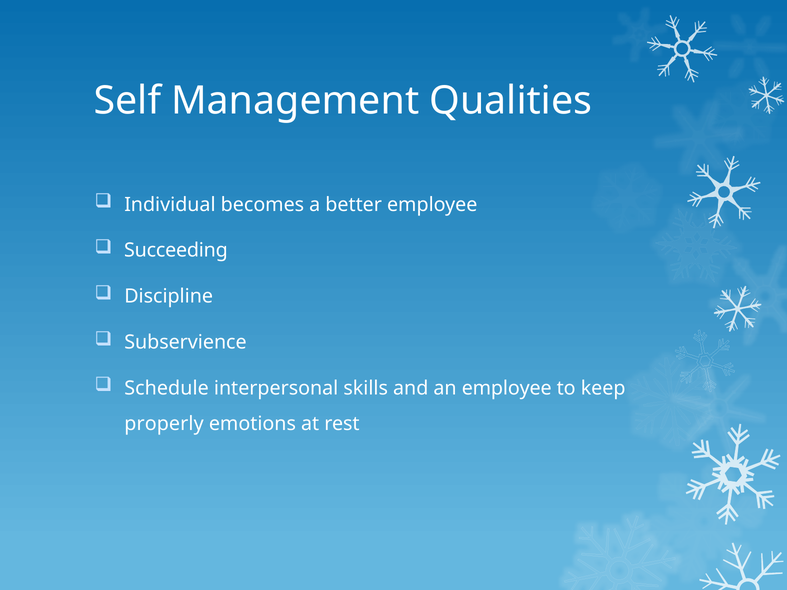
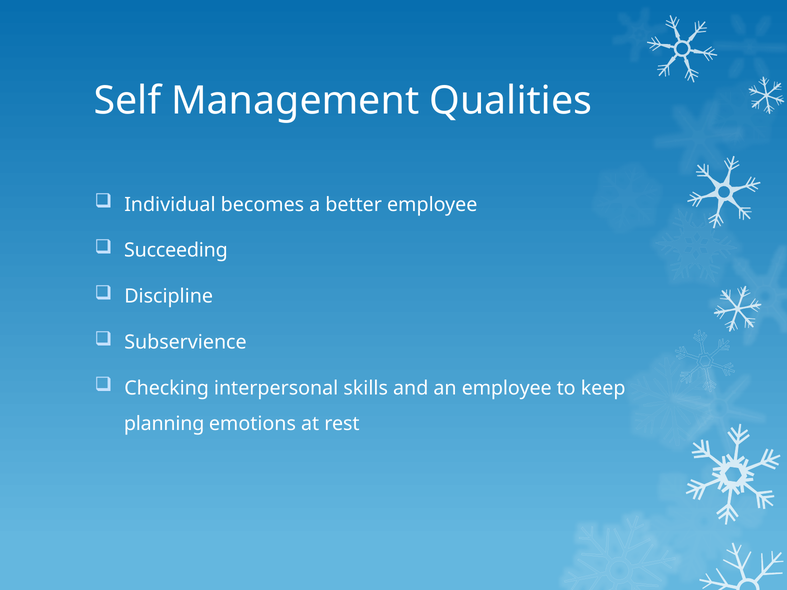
Schedule: Schedule -> Checking
properly: properly -> planning
